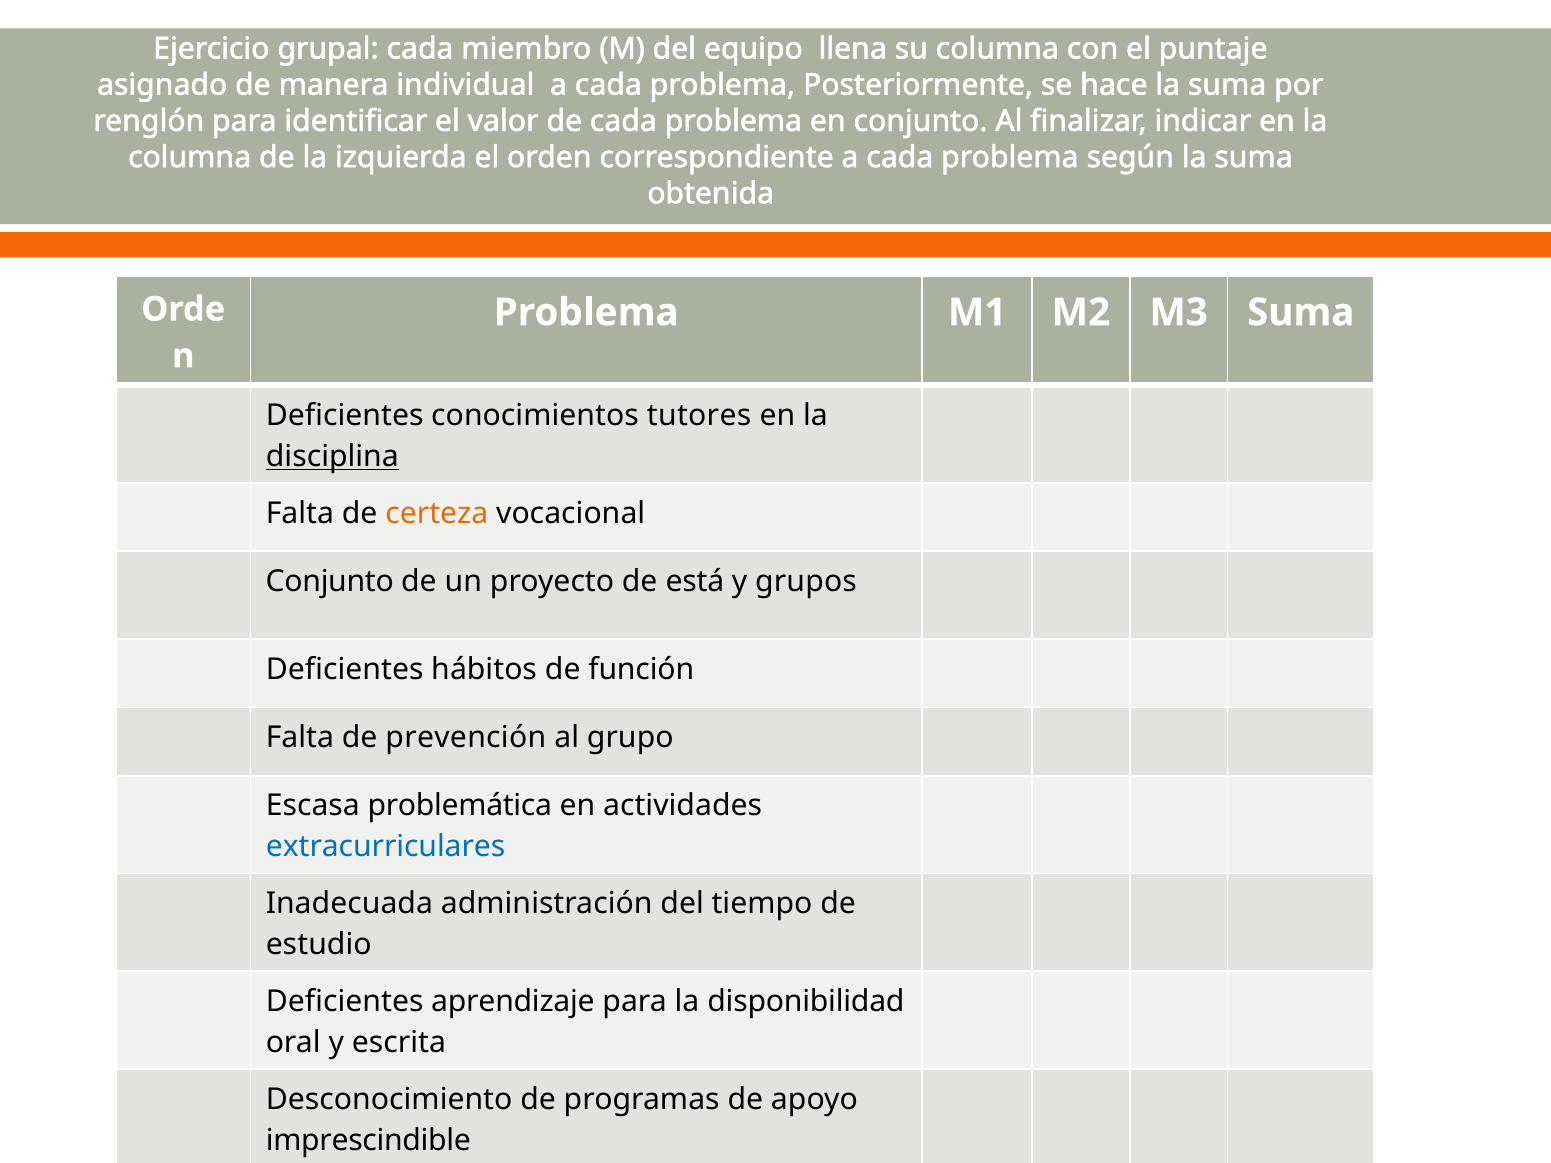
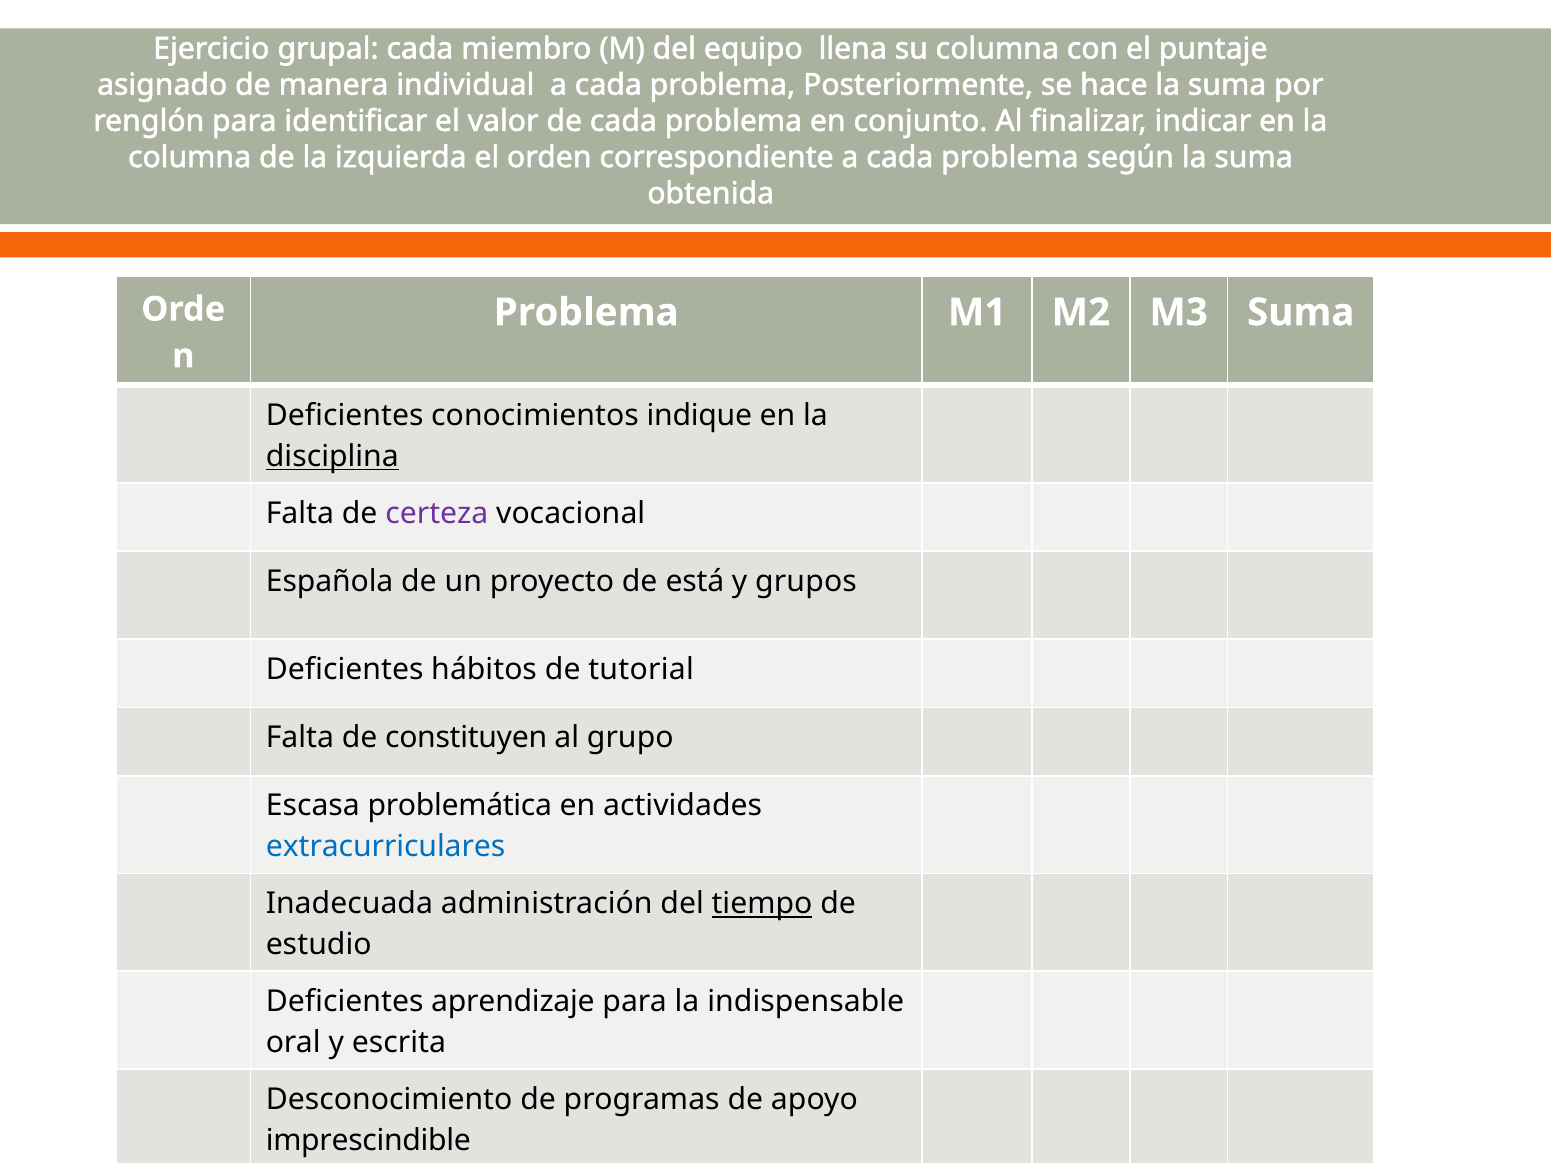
tutores: tutores -> indique
certeza colour: orange -> purple
Conjunto at (330, 582): Conjunto -> Española
función: función -> tutorial
prevención: prevención -> constituyen
tiempo underline: none -> present
disponibilidad: disponibilidad -> indispensable
